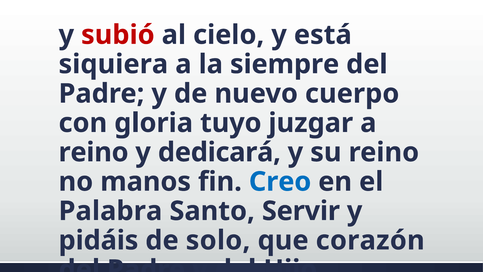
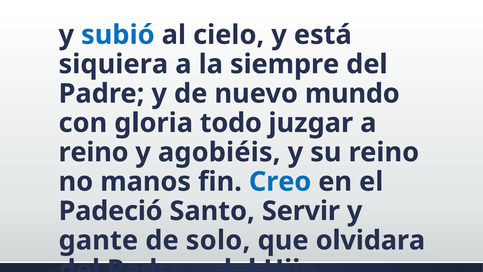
subió colour: red -> blue
cuerpo: cuerpo -> mundo
tuyo: tuyo -> todo
dedicará: dedicará -> agobiéis
Palabra: Palabra -> Padeció
pidáis: pidáis -> gante
corazón: corazón -> olvidara
